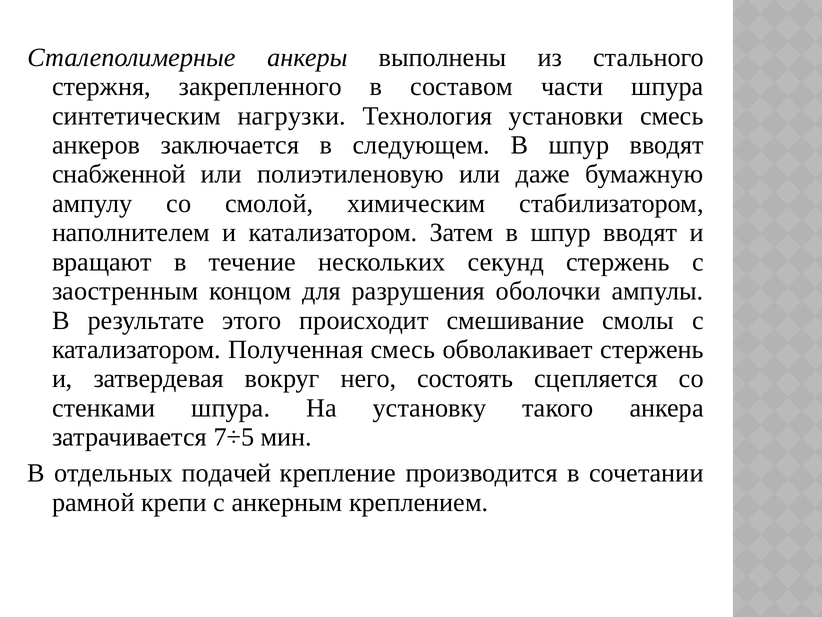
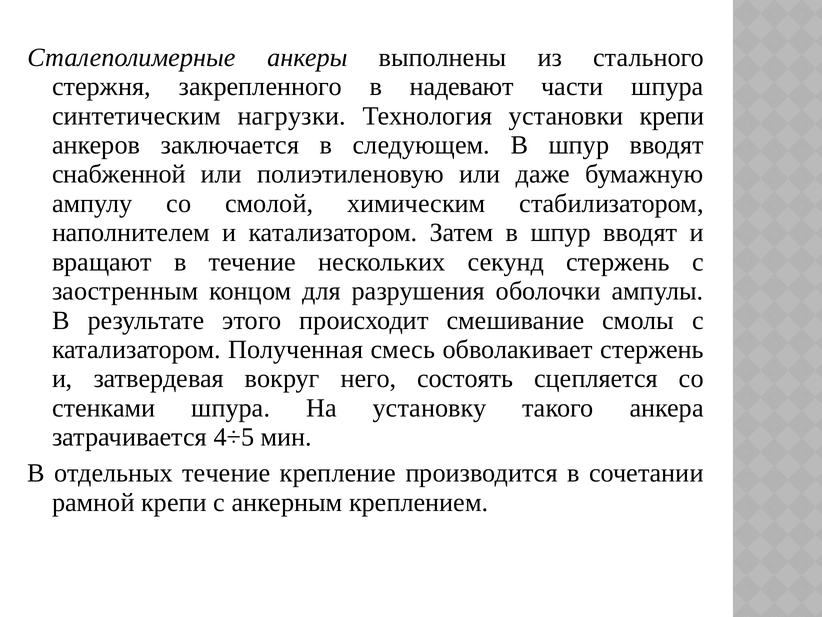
составом: составом -> надевают
установки смесь: смесь -> крепи
7÷5: 7÷5 -> 4÷5
отдельных подачей: подачей -> течение
